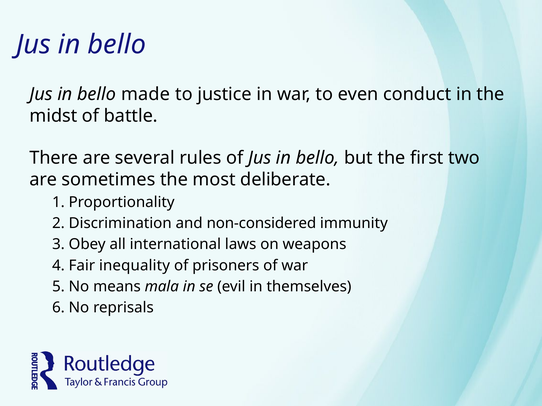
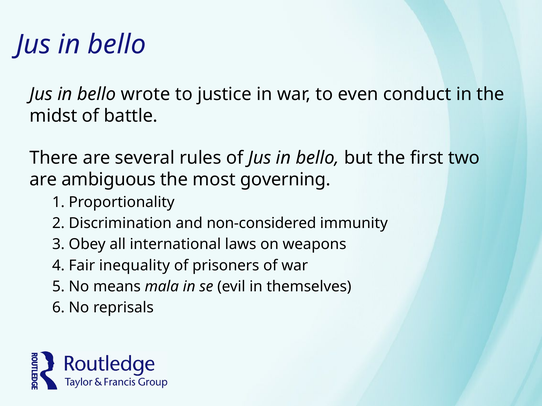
made: made -> wrote
sometimes: sometimes -> ambiguous
deliberate: deliberate -> governing
